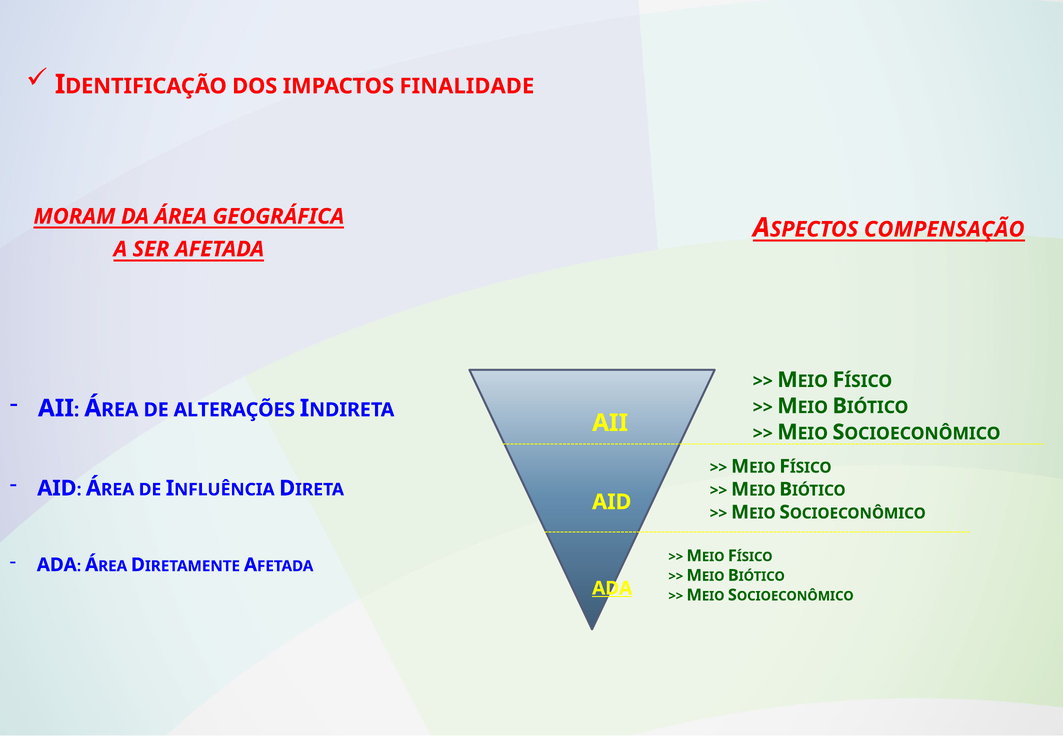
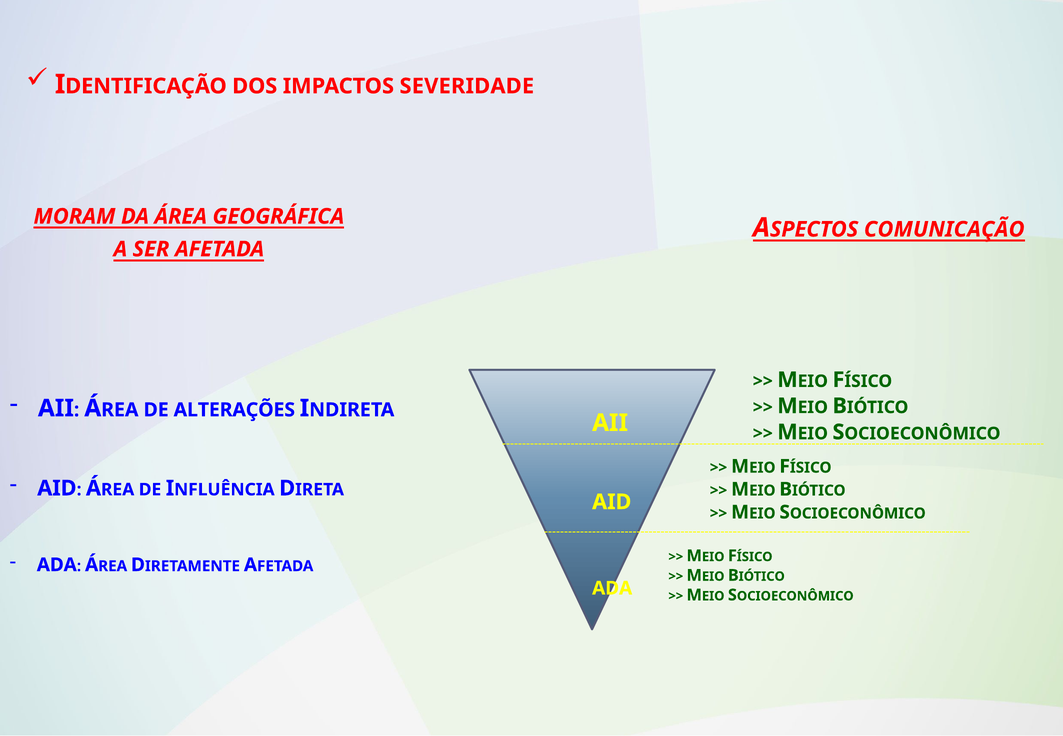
FINALIDADE: FINALIDADE -> SEVERIDADE
COMPENSAÇÃO: COMPENSAÇÃO -> COMUNICAÇÃO
ADA at (612, 588) underline: present -> none
